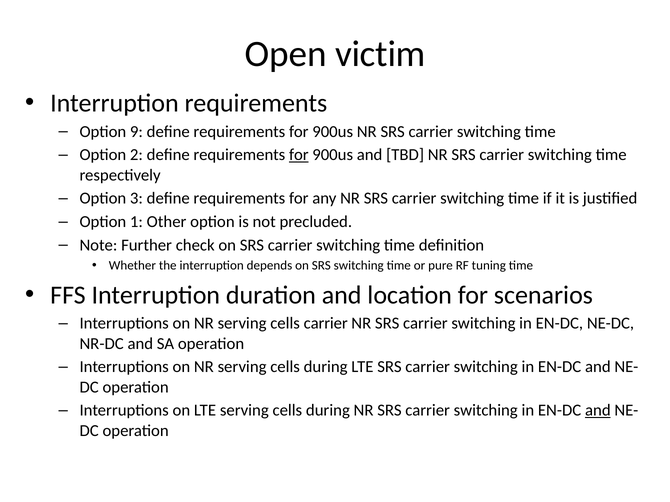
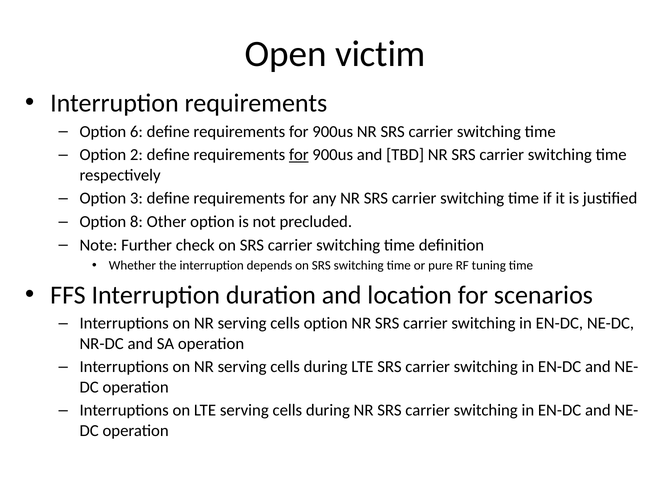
9: 9 -> 6
1: 1 -> 8
cells carrier: carrier -> option
and at (598, 411) underline: present -> none
